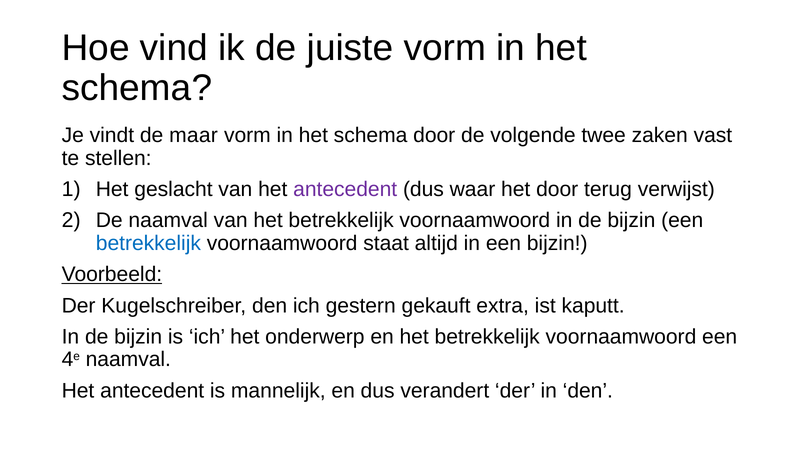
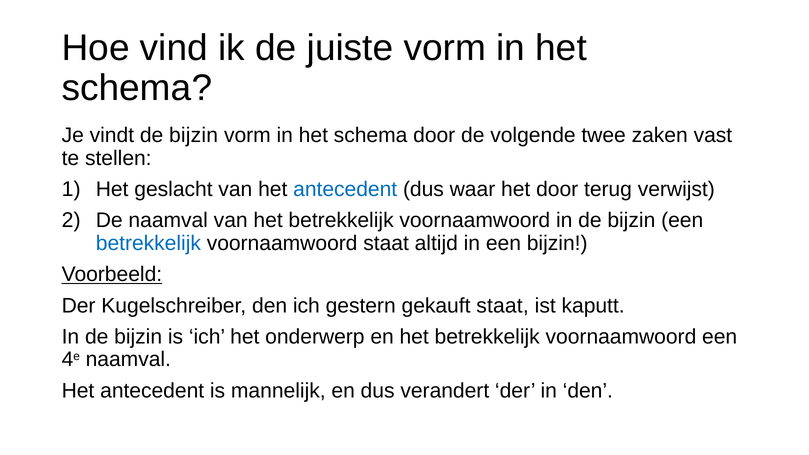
vindt de maar: maar -> bijzin
antecedent at (345, 189) colour: purple -> blue
gekauft extra: extra -> staat
